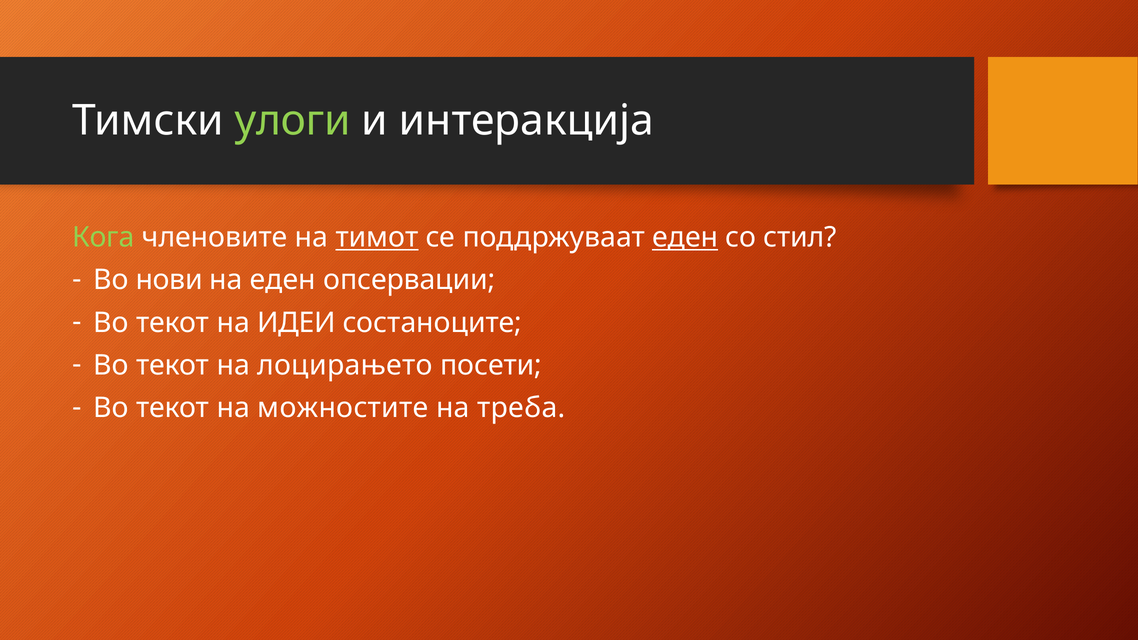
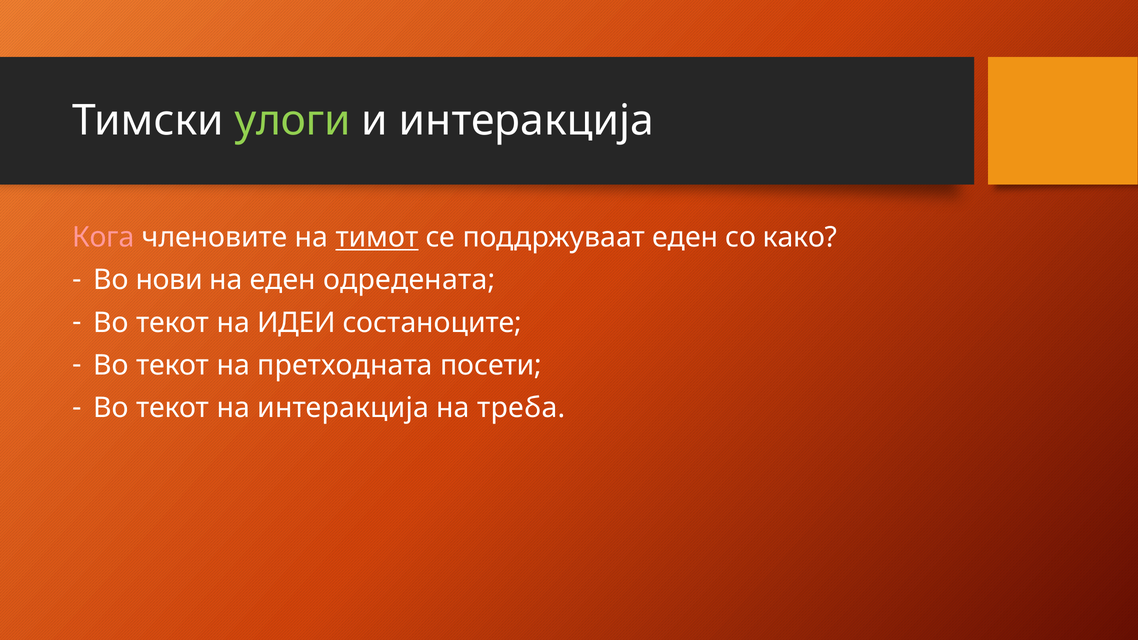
Кога colour: light green -> pink
еден at (685, 238) underline: present -> none
стил: стил -> како
опсервации: опсервации -> одредената
лоцирањето: лоцирањето -> претходната
на можностите: можностите -> интеракција
